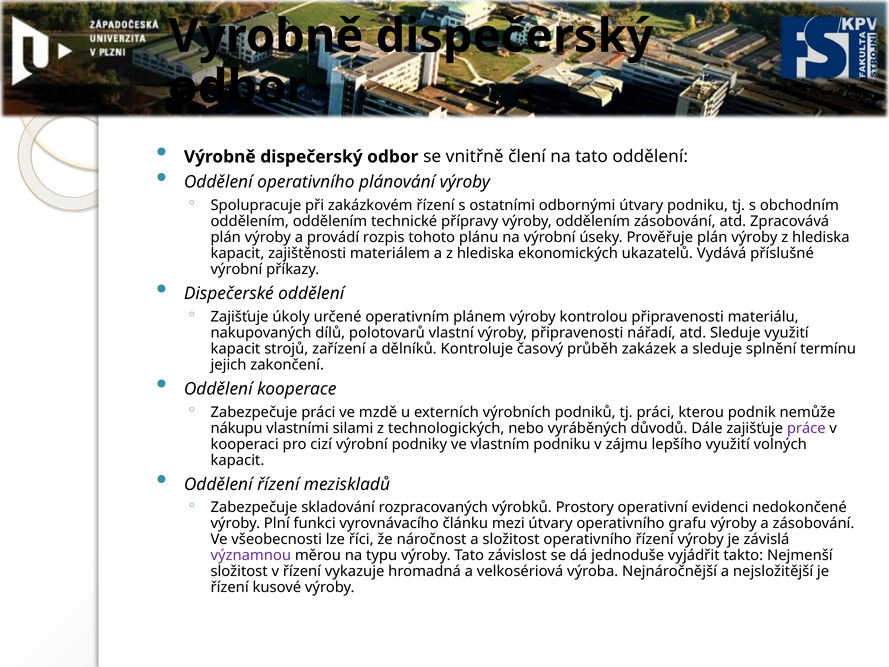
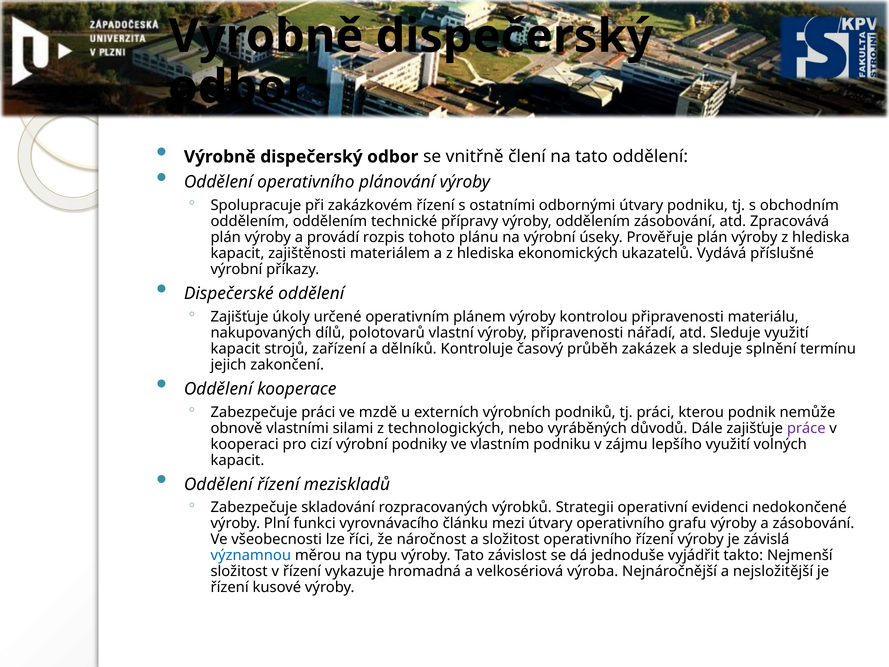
nákupu: nákupu -> obnově
Prostory: Prostory -> Strategii
významnou colour: purple -> blue
